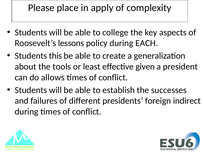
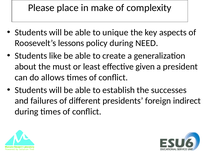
apply: apply -> make
college: college -> unique
EACH: EACH -> NEED
this: this -> like
tools: tools -> must
